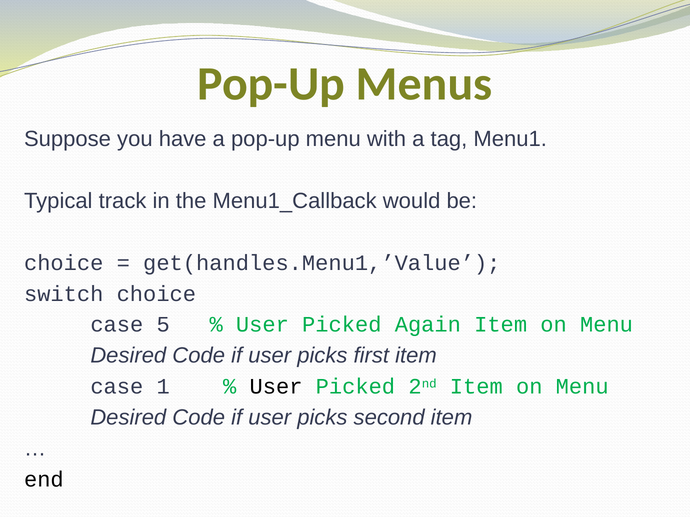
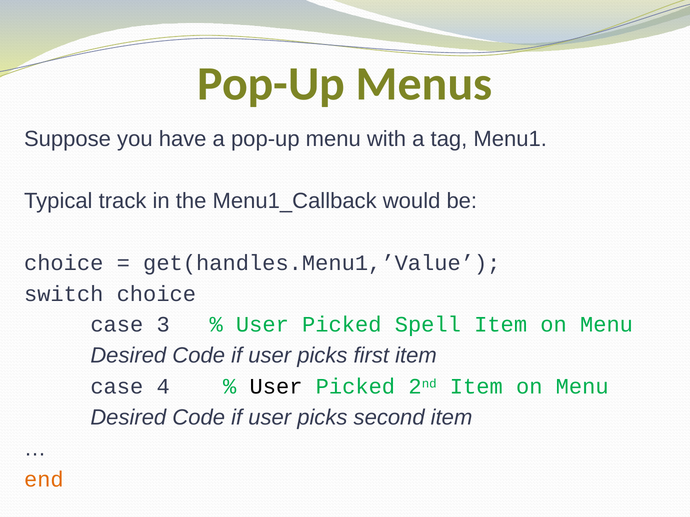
5: 5 -> 3
Again: Again -> Spell
1: 1 -> 4
end colour: black -> orange
